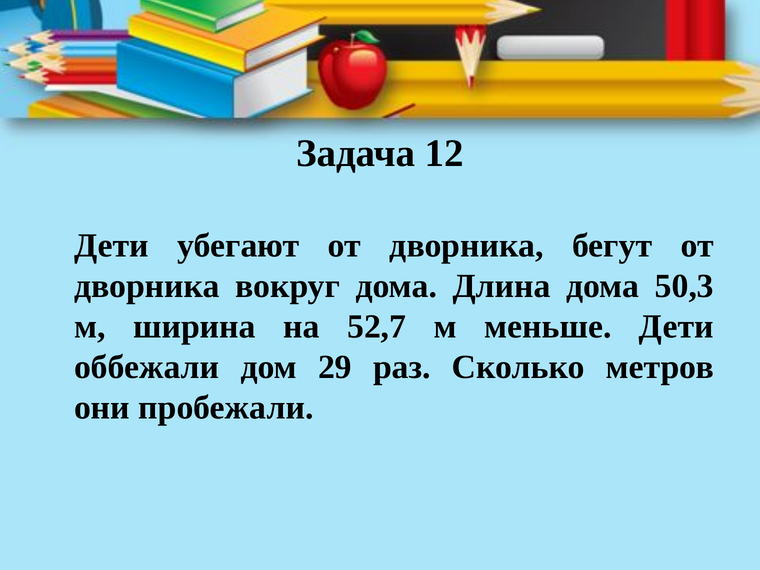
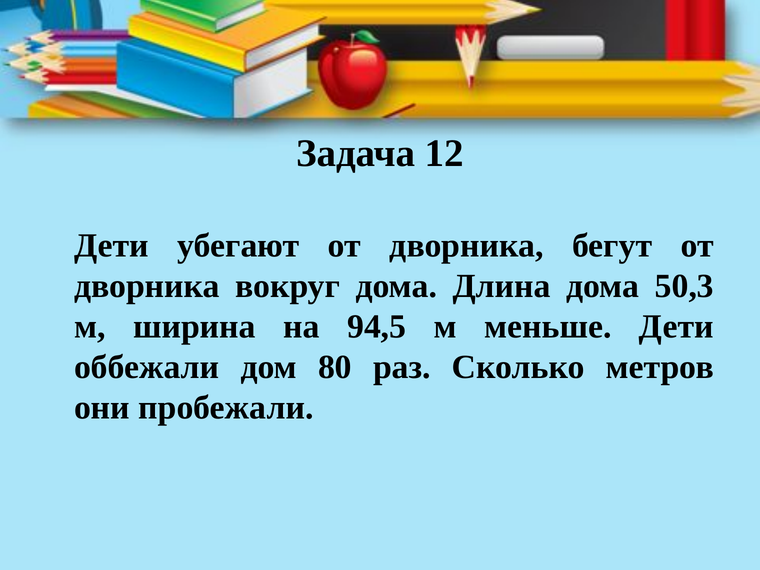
52,7: 52,7 -> 94,5
29: 29 -> 80
